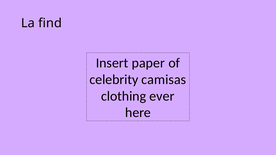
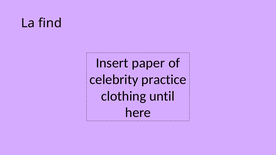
camisas: camisas -> practice
ever: ever -> until
